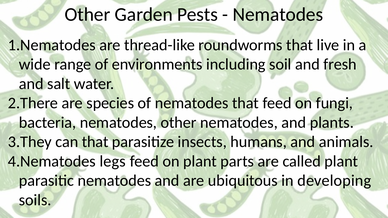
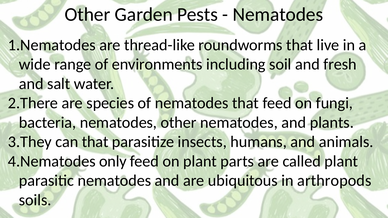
legs: legs -> only
developing: developing -> arthropods
